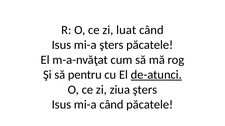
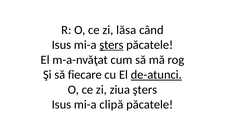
luat: luat -> lăsa
şters at (111, 45) underline: none -> present
pentru: pentru -> fiecare
mi-a când: când -> clipă
